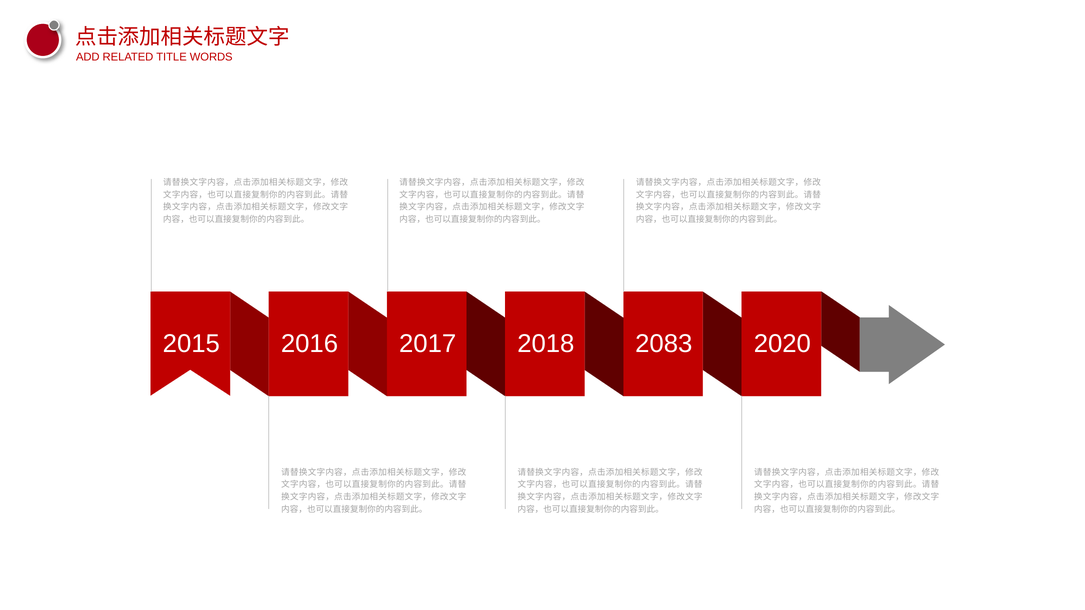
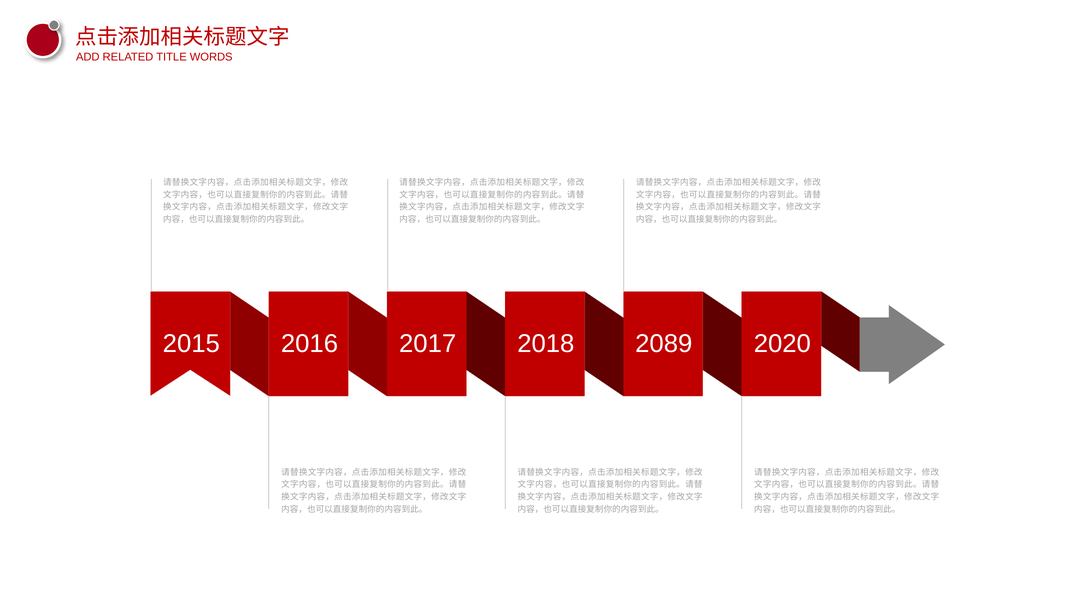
2083: 2083 -> 2089
